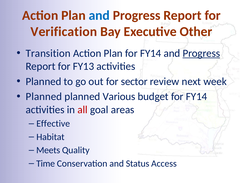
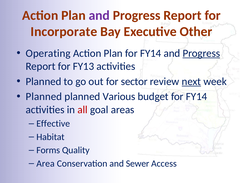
and at (99, 15) colour: blue -> purple
Verification: Verification -> Incorporate
Transition: Transition -> Operating
next underline: none -> present
Meets: Meets -> Forms
Time: Time -> Area
Status: Status -> Sewer
